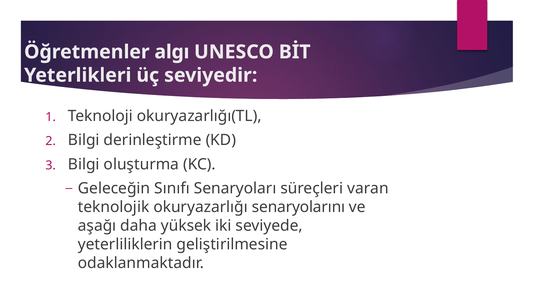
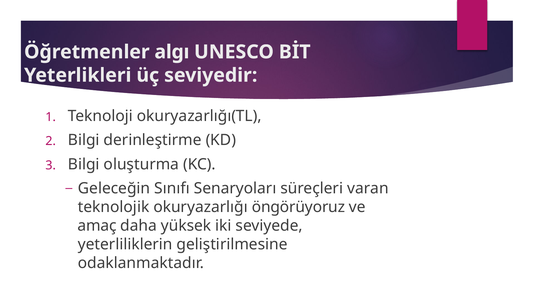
senaryolarını: senaryolarını -> öngörüyoruz
aşağı: aşağı -> amaç
